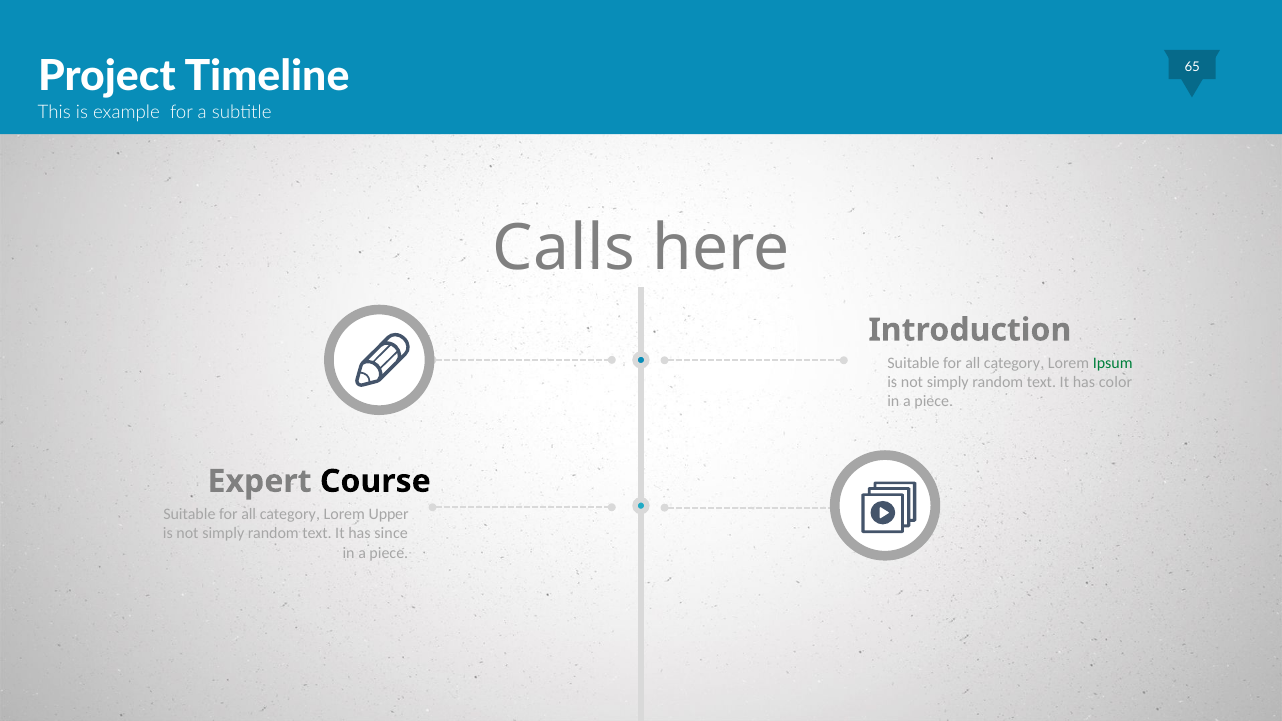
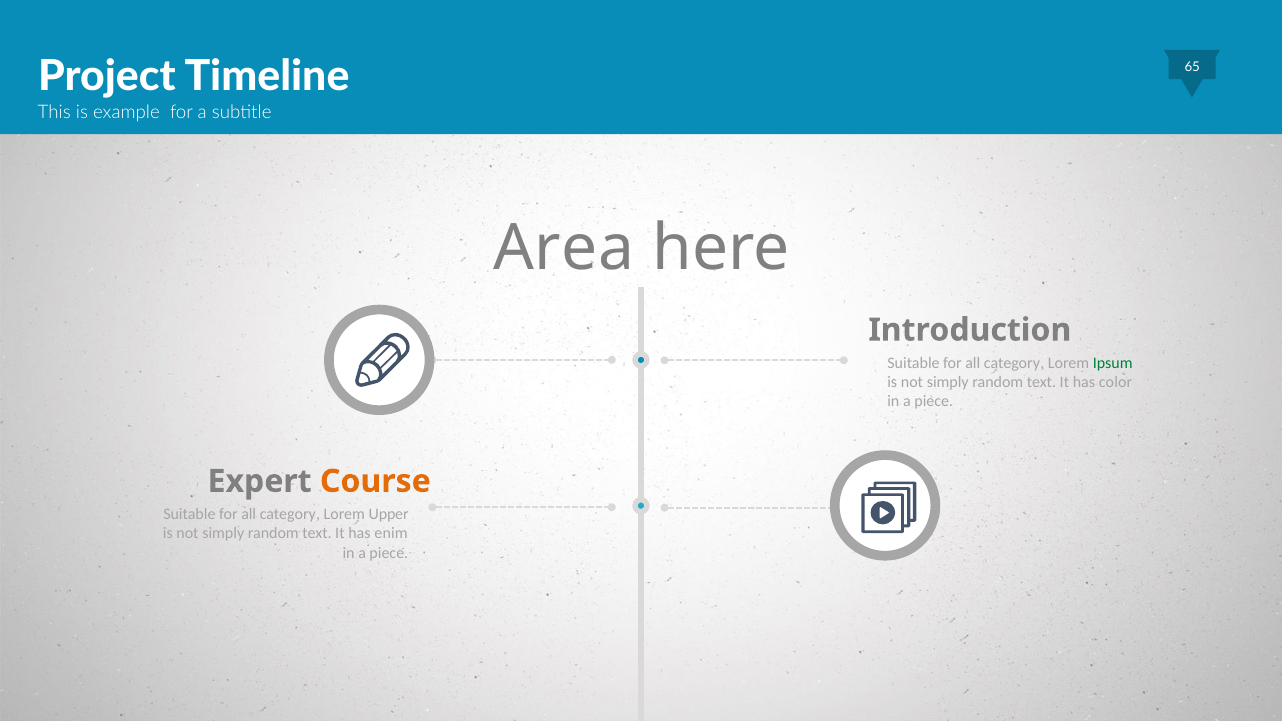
Calls: Calls -> Area
Course colour: black -> orange
since: since -> enim
